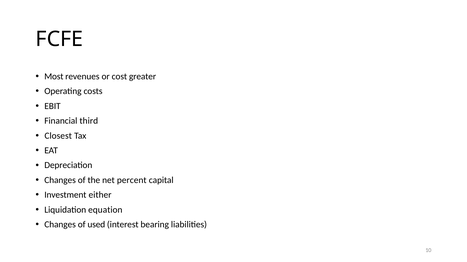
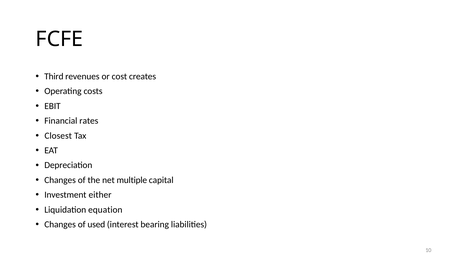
Most: Most -> Third
greater: greater -> creates
third: third -> rates
percent: percent -> multiple
